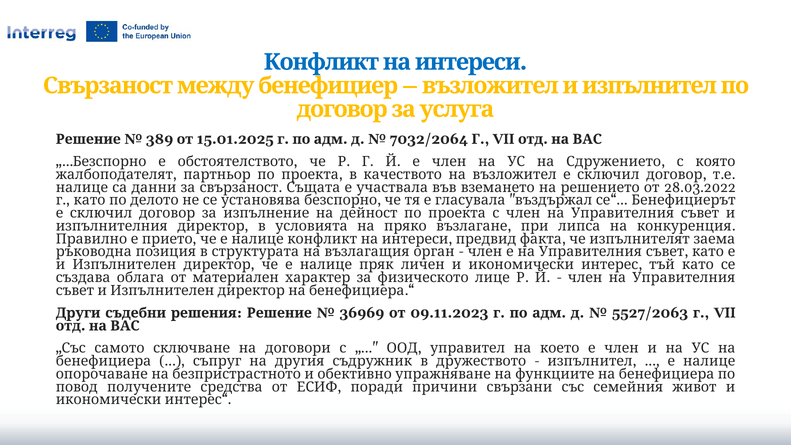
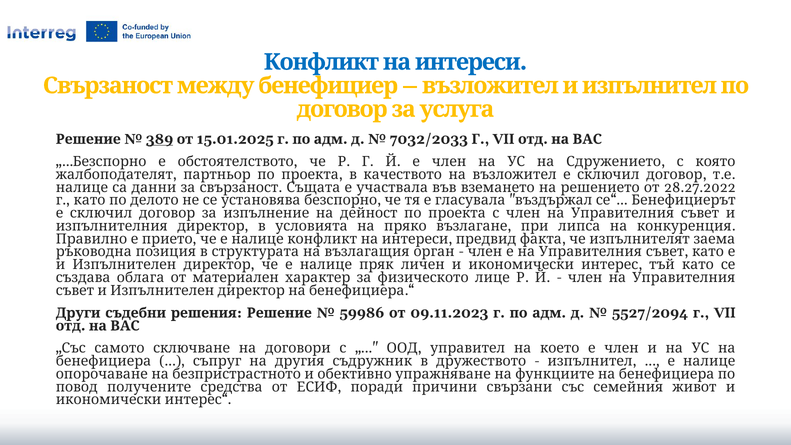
389 underline: none -> present
7032/2064: 7032/2064 -> 7032/2033
28.03.2022: 28.03.2022 -> 28.27.2022
36969: 36969 -> 59986
5527/2063: 5527/2063 -> 5527/2094
